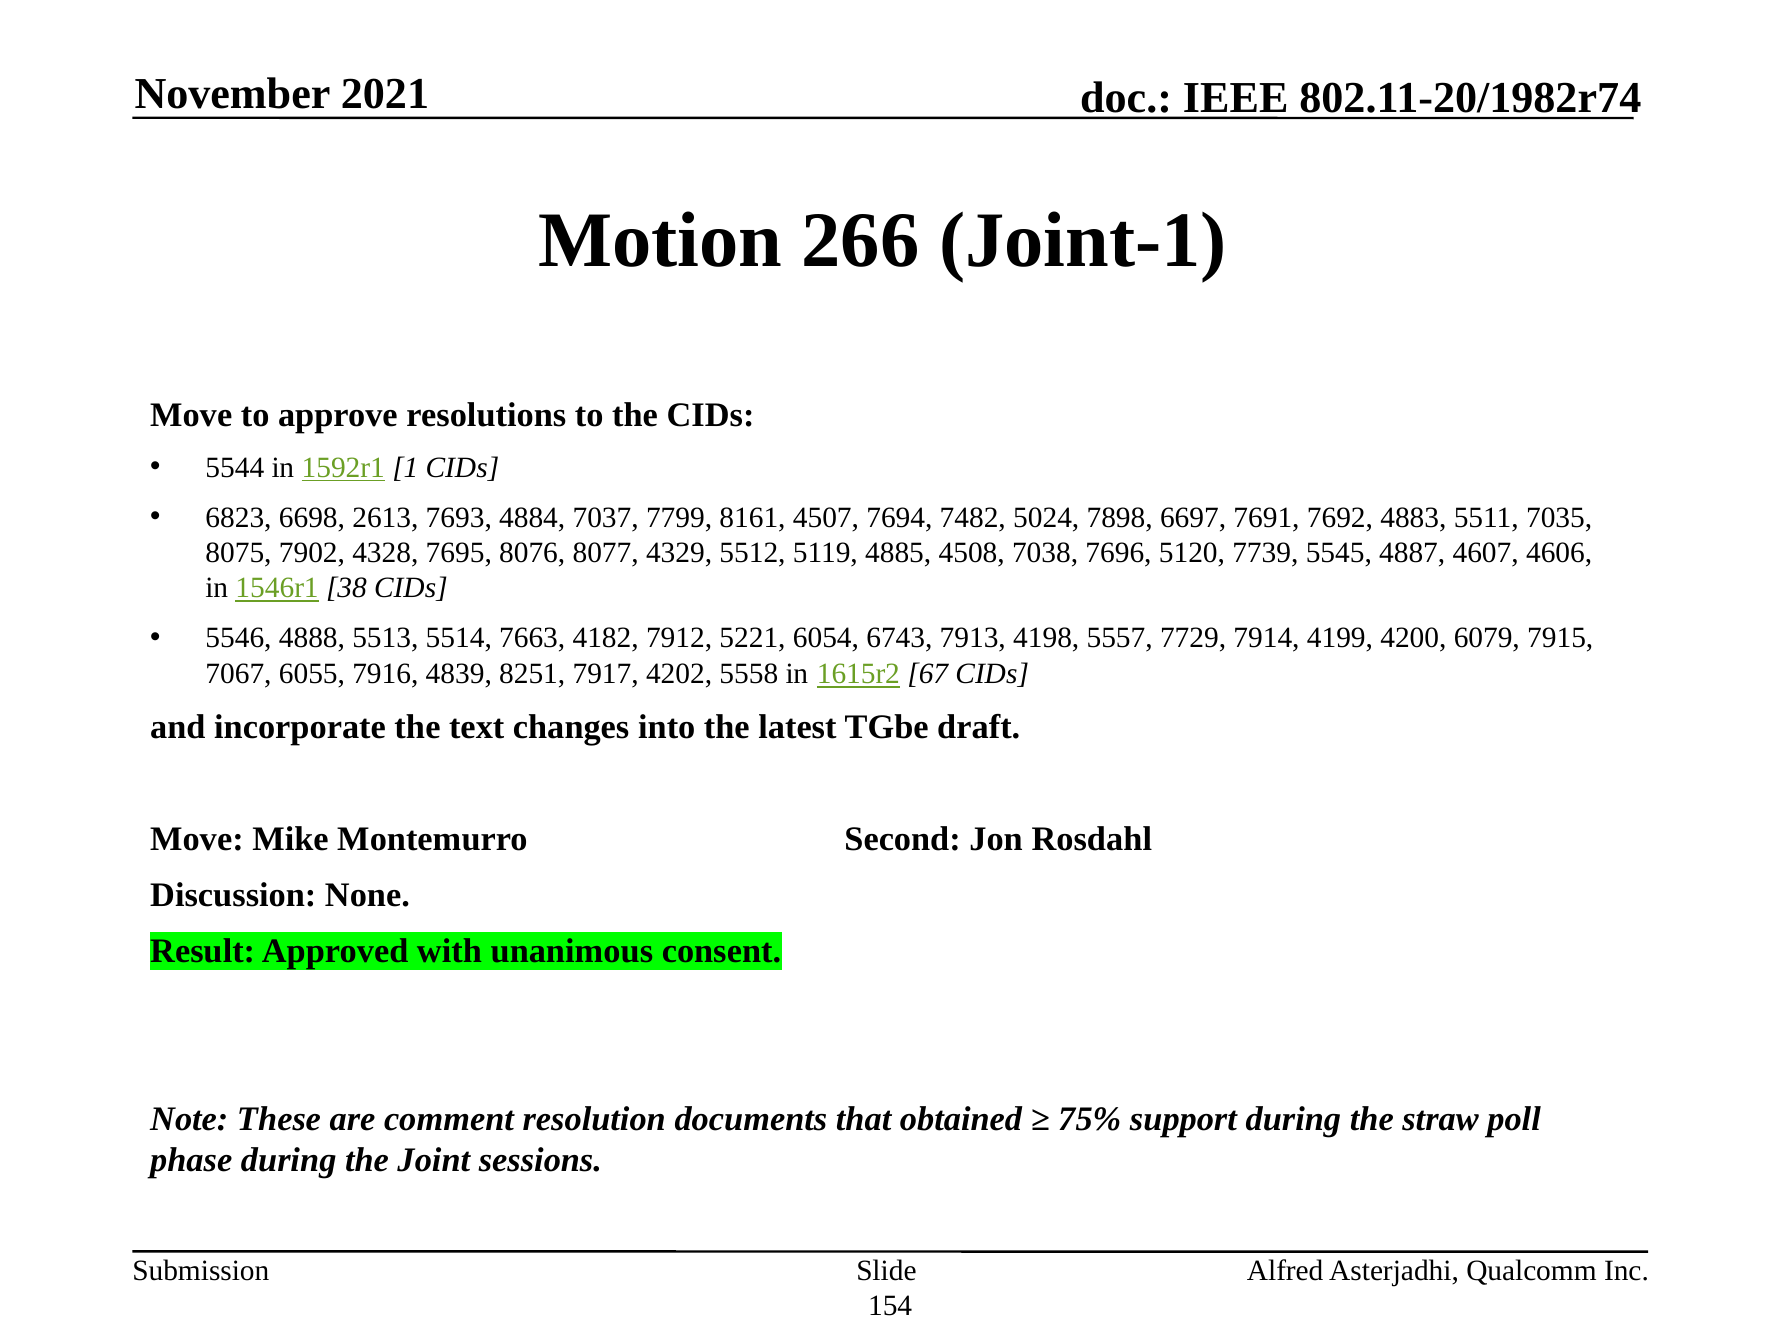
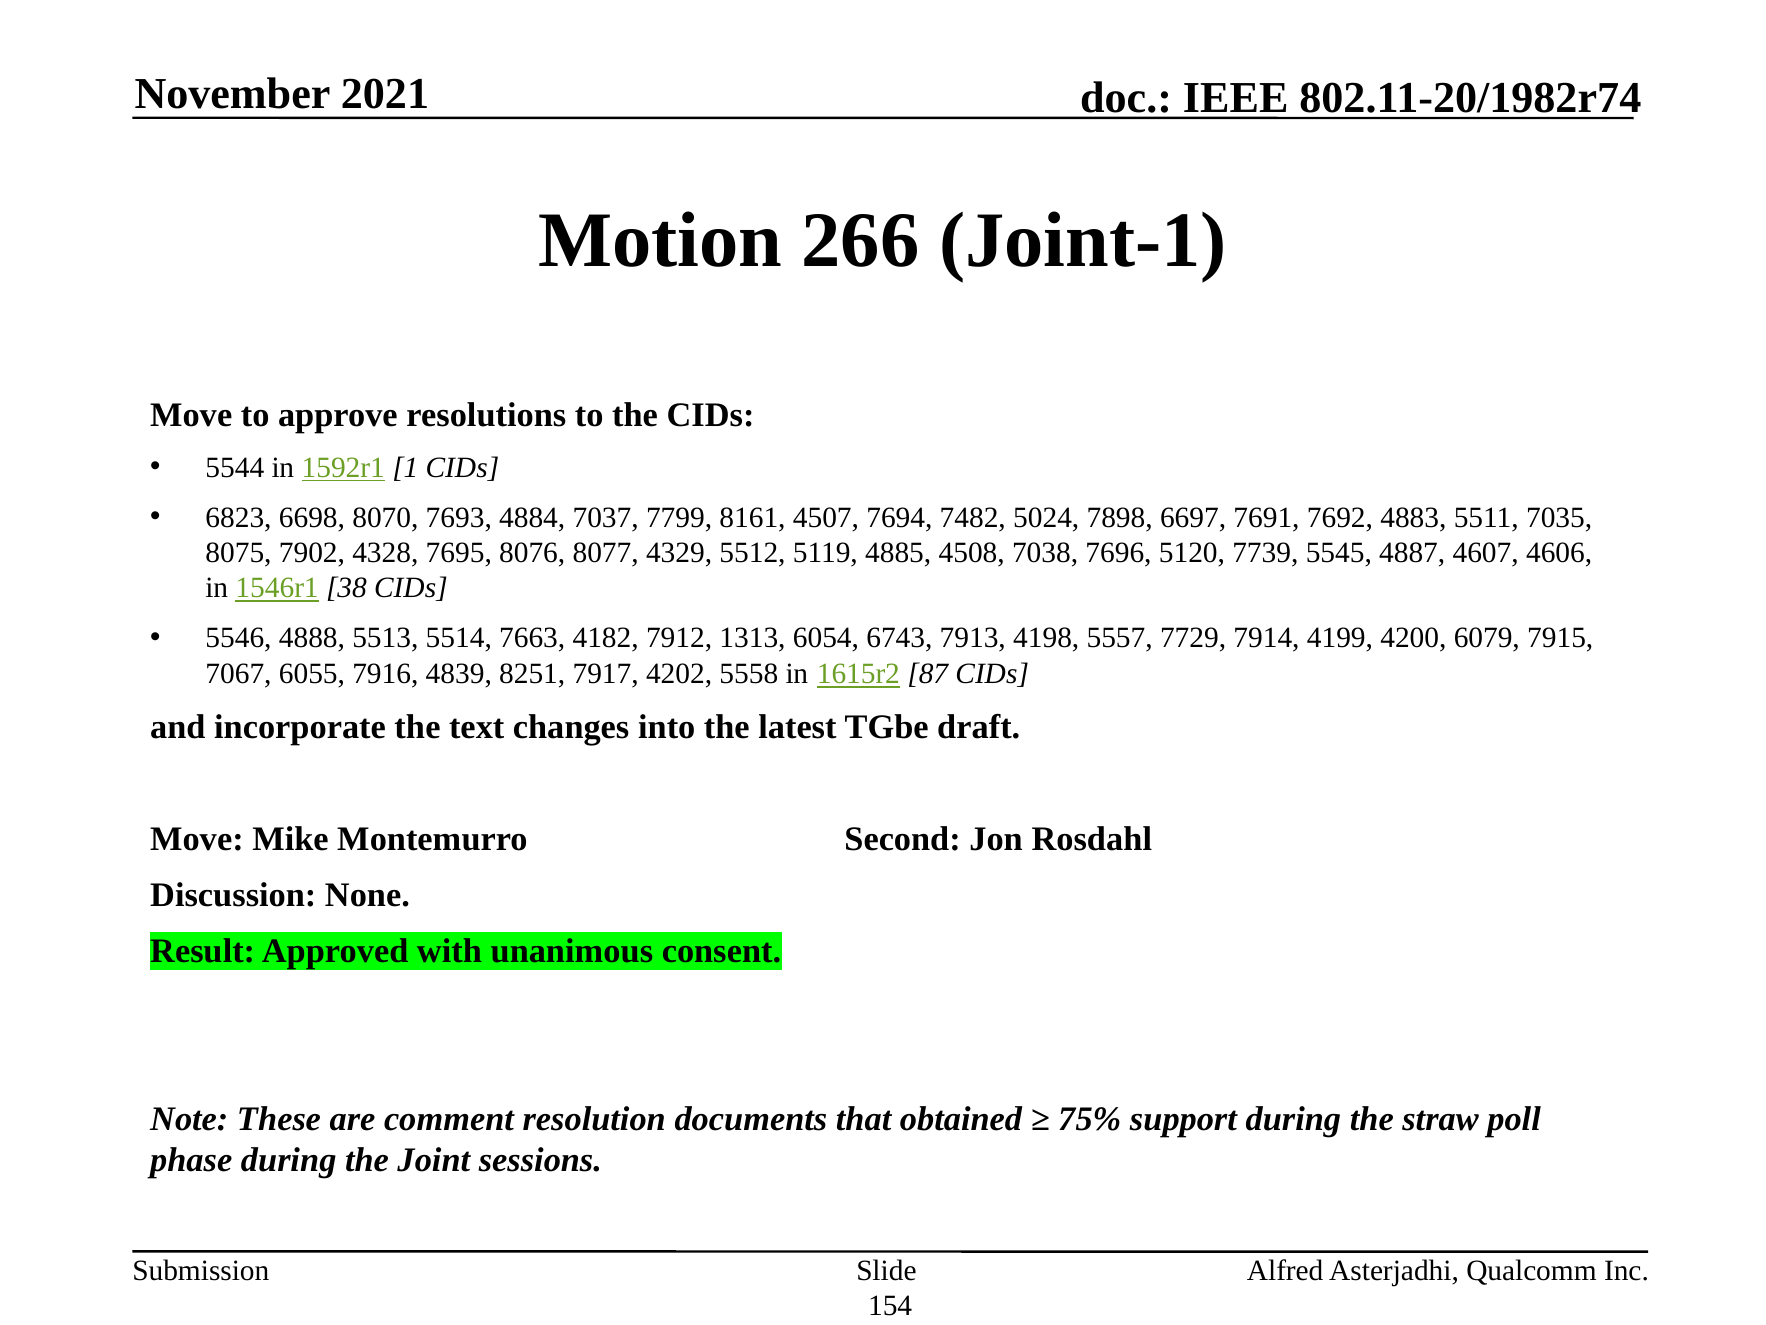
2613: 2613 -> 8070
5221: 5221 -> 1313
67: 67 -> 87
